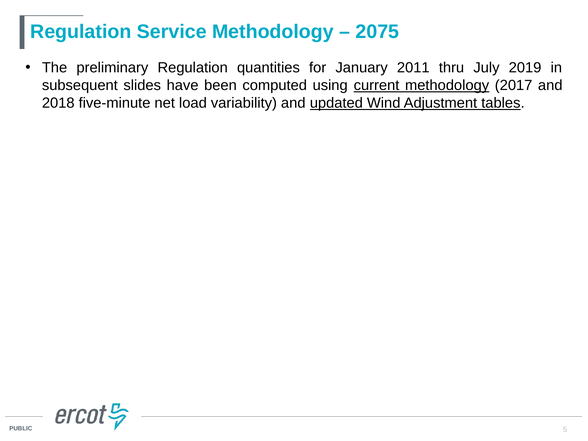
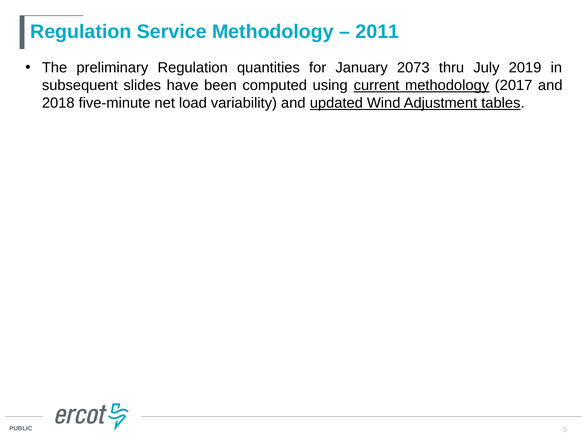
2075: 2075 -> 2011
2011: 2011 -> 2073
